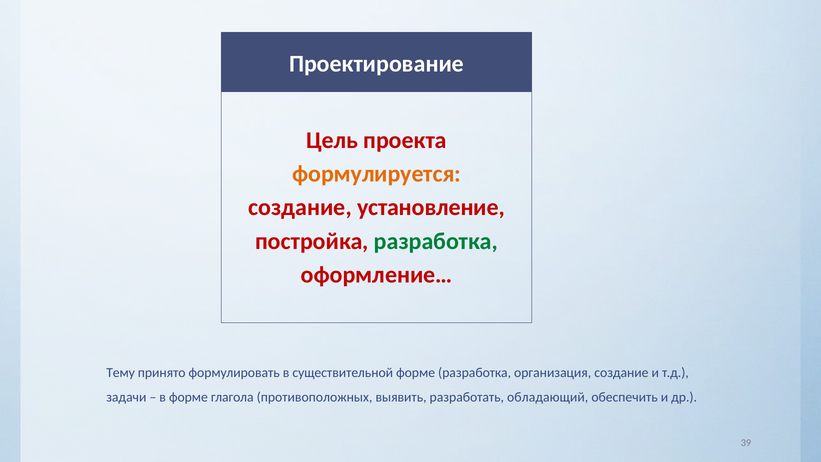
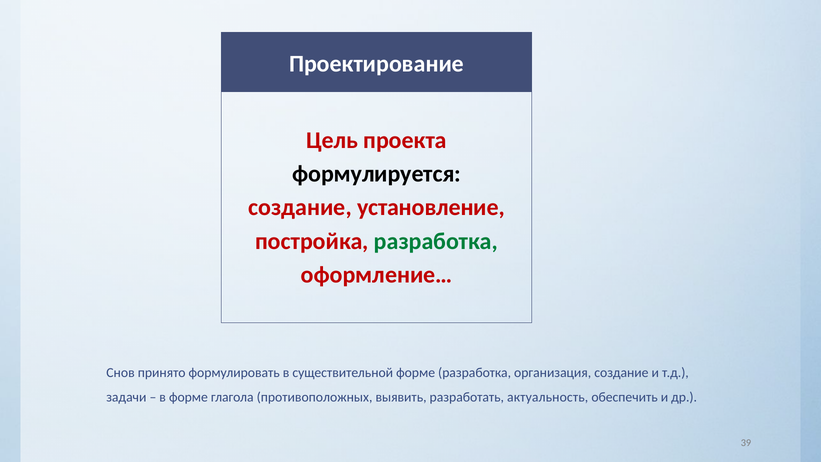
формулируется colour: orange -> black
Тему: Тему -> Снов
обладающий: обладающий -> актуальность
